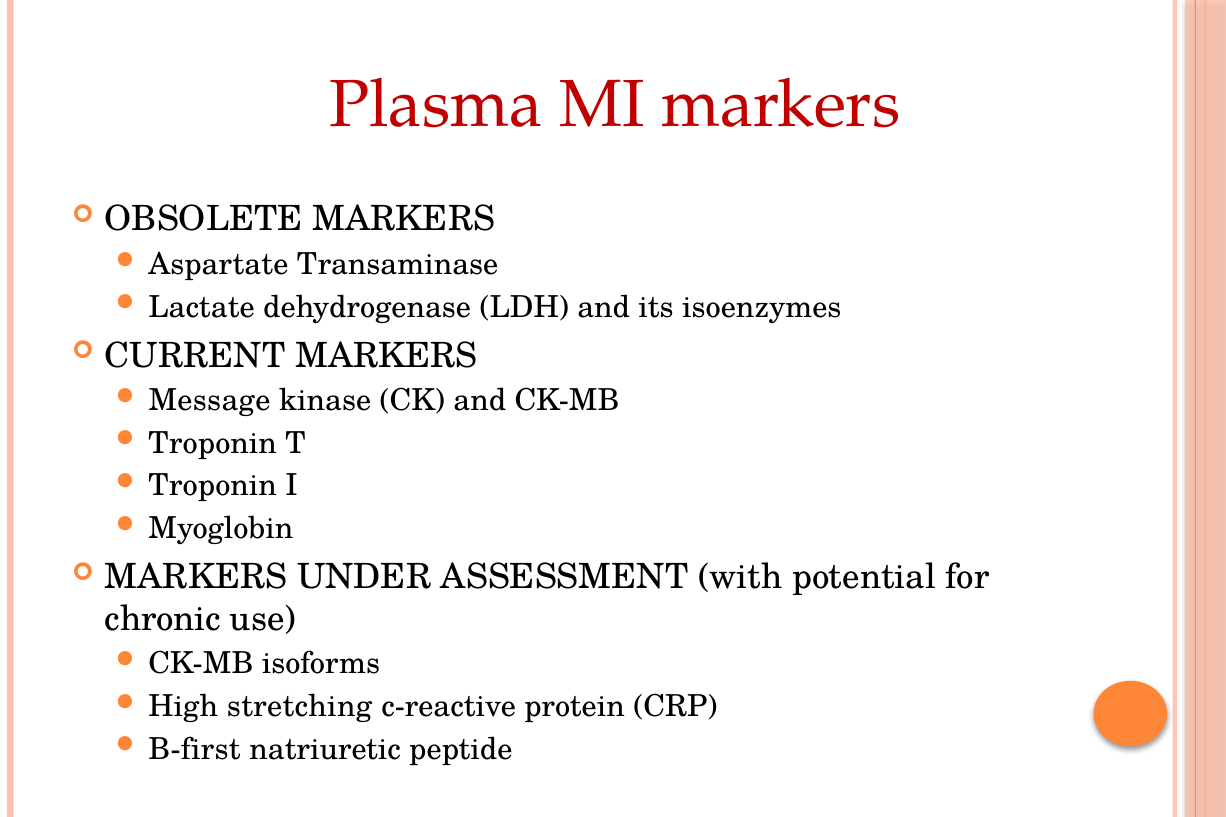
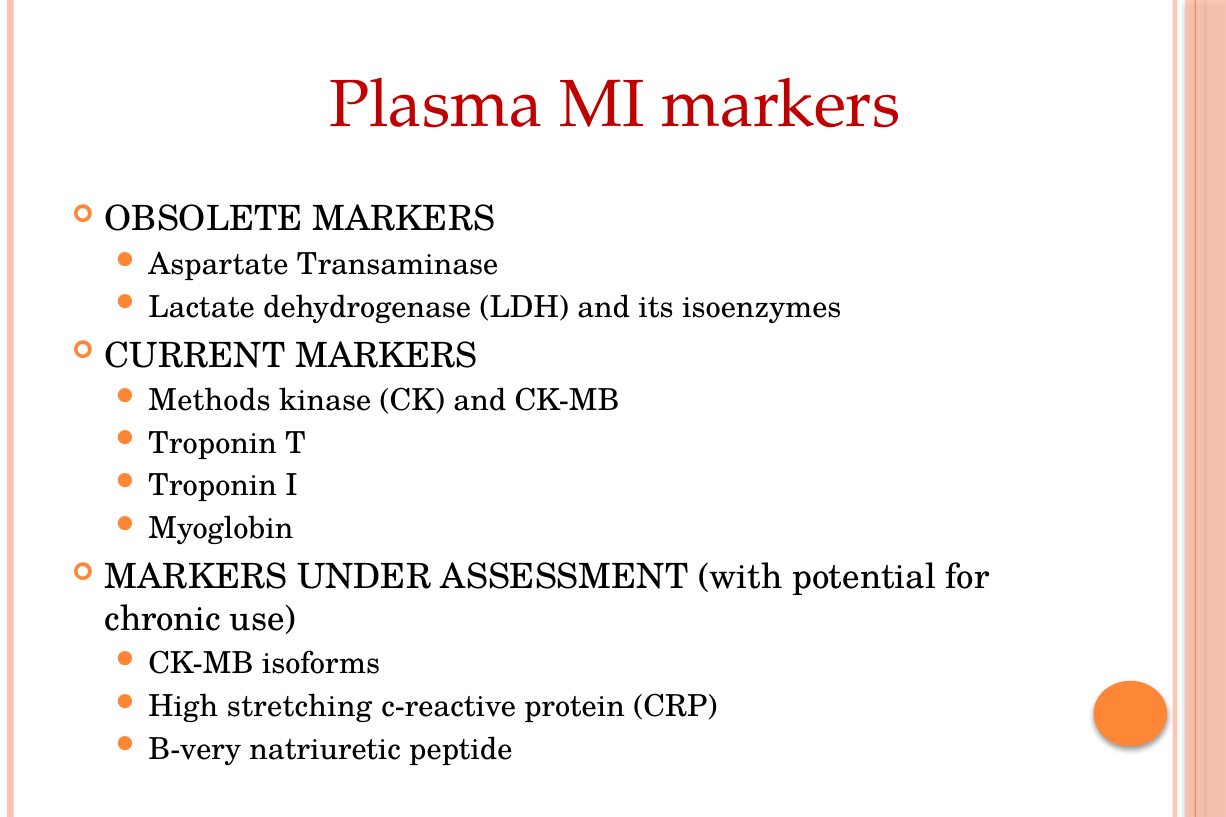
Message: Message -> Methods
B-first: B-first -> B-very
